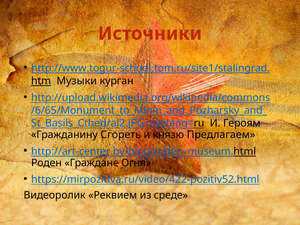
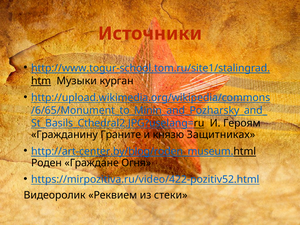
Сгореть: Сгореть -> Граните
Предлагаем: Предлагаем -> Защитниках
среде: среде -> стеки
